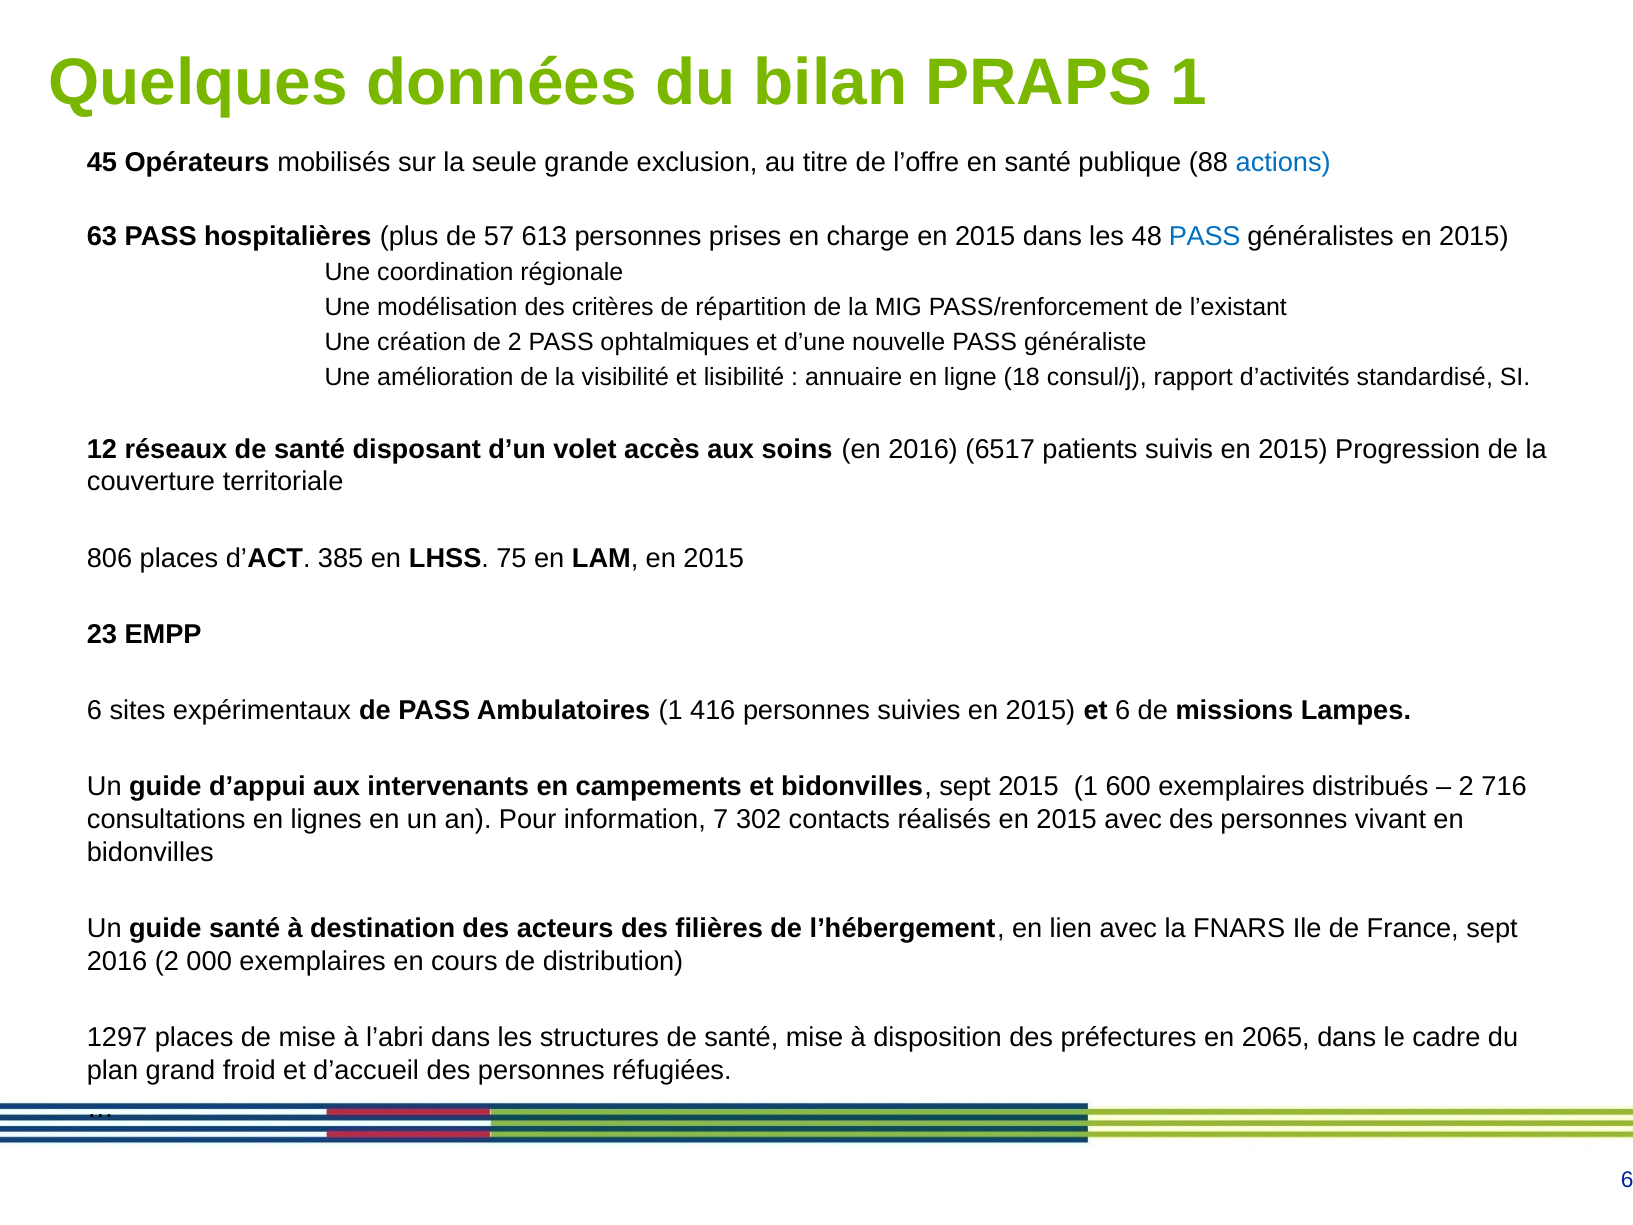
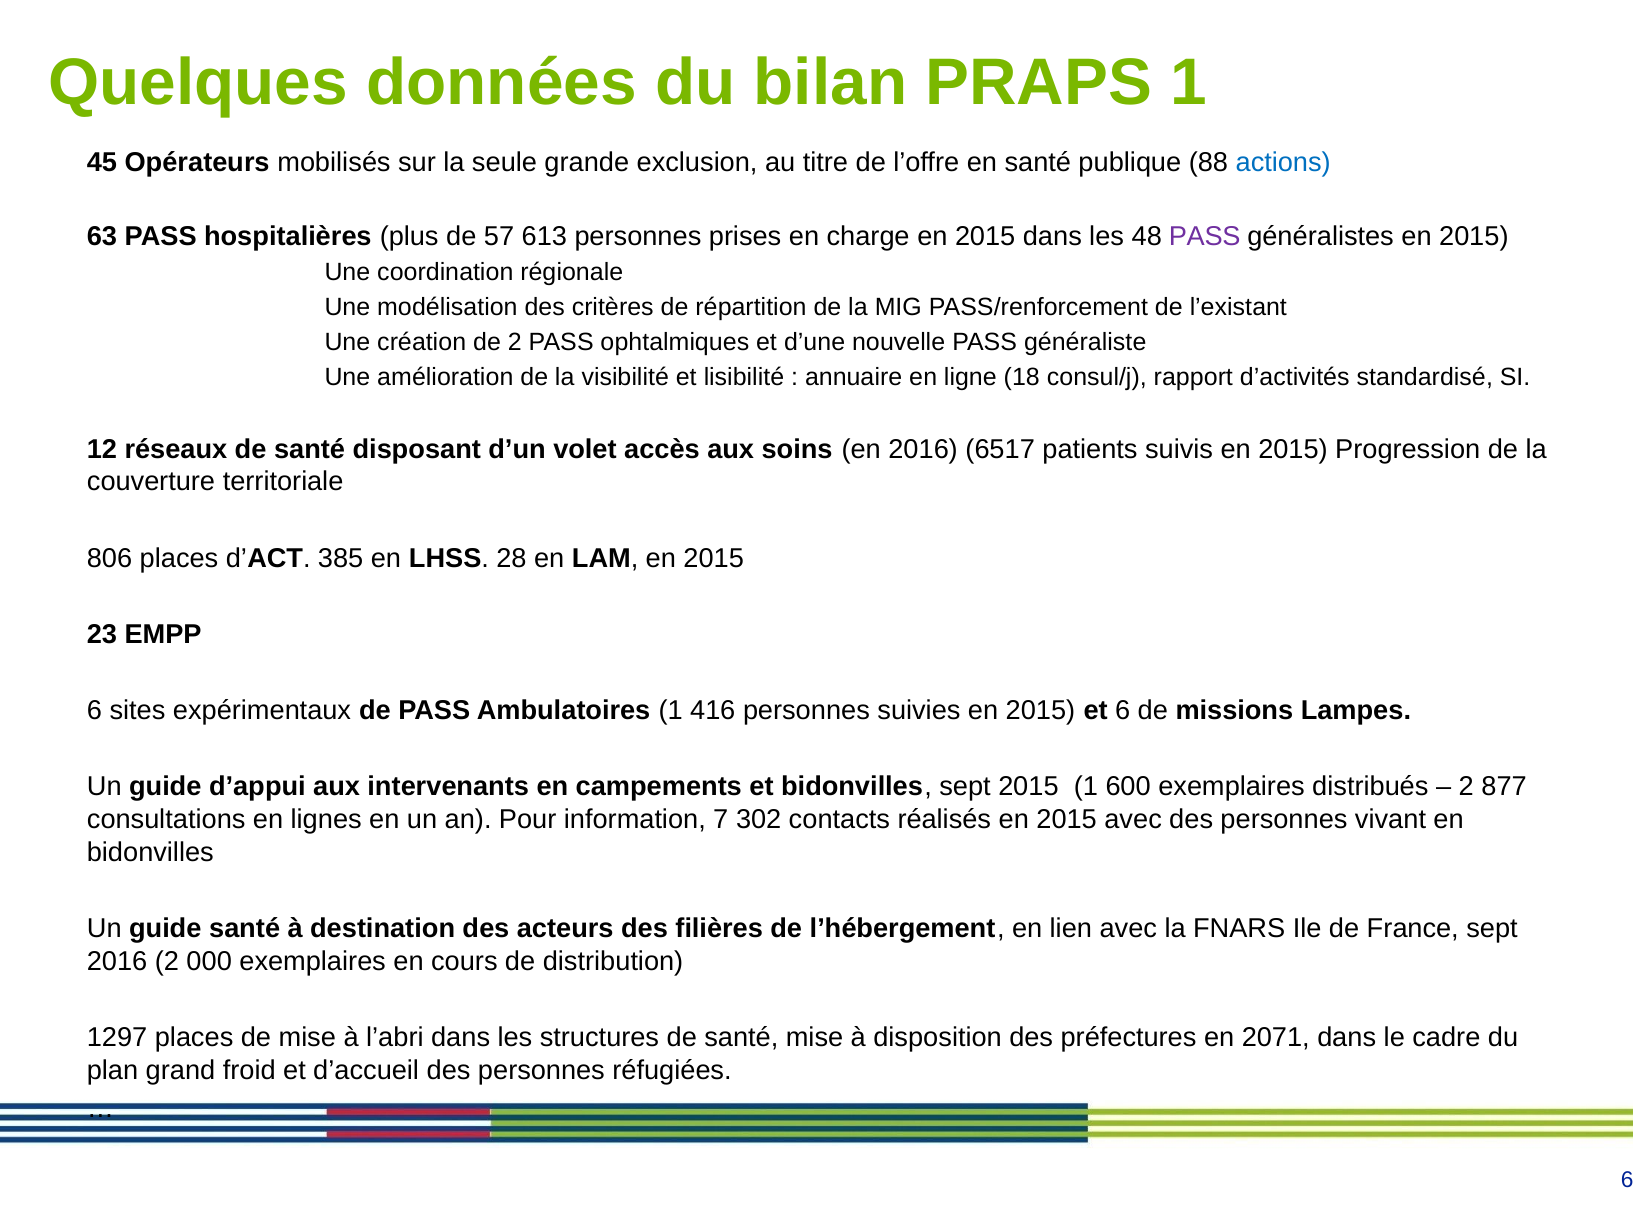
PASS at (1205, 236) colour: blue -> purple
75: 75 -> 28
716: 716 -> 877
2065: 2065 -> 2071
